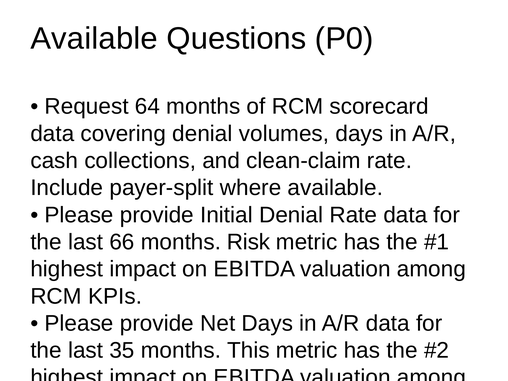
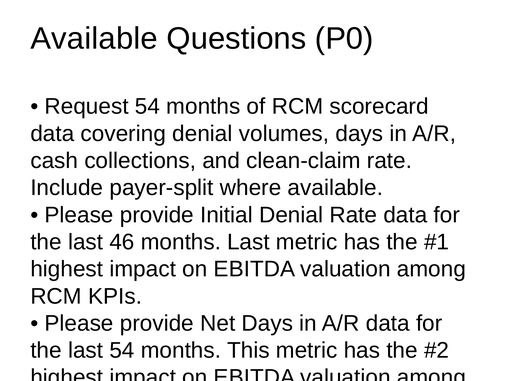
Request 64: 64 -> 54
66: 66 -> 46
months Risk: Risk -> Last
last 35: 35 -> 54
